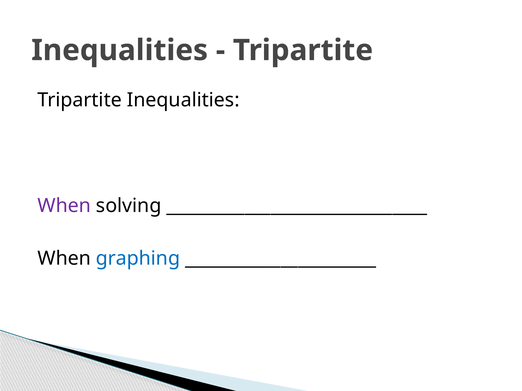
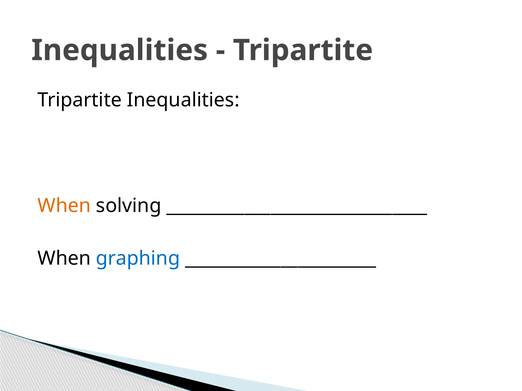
When at (64, 206) colour: purple -> orange
